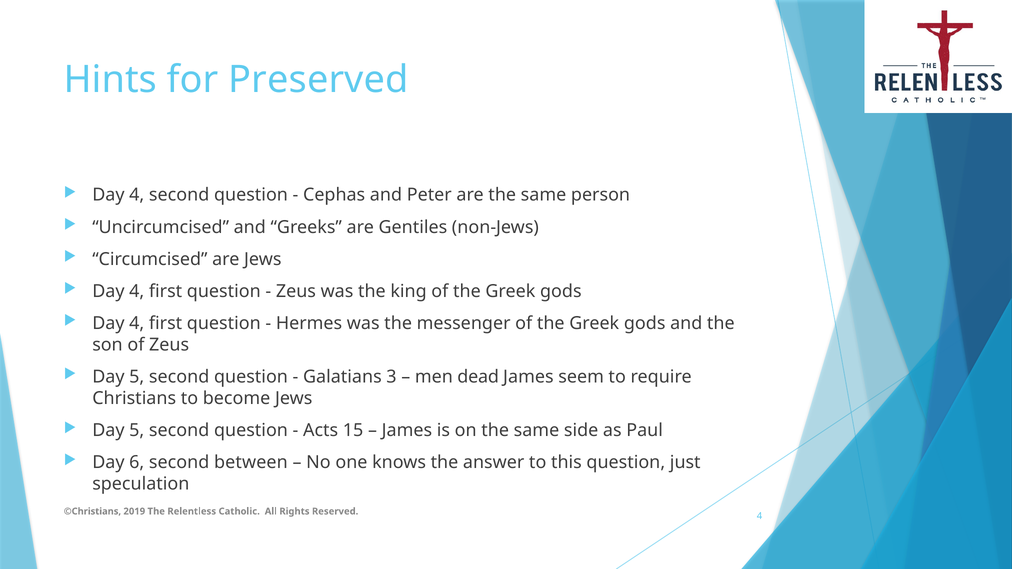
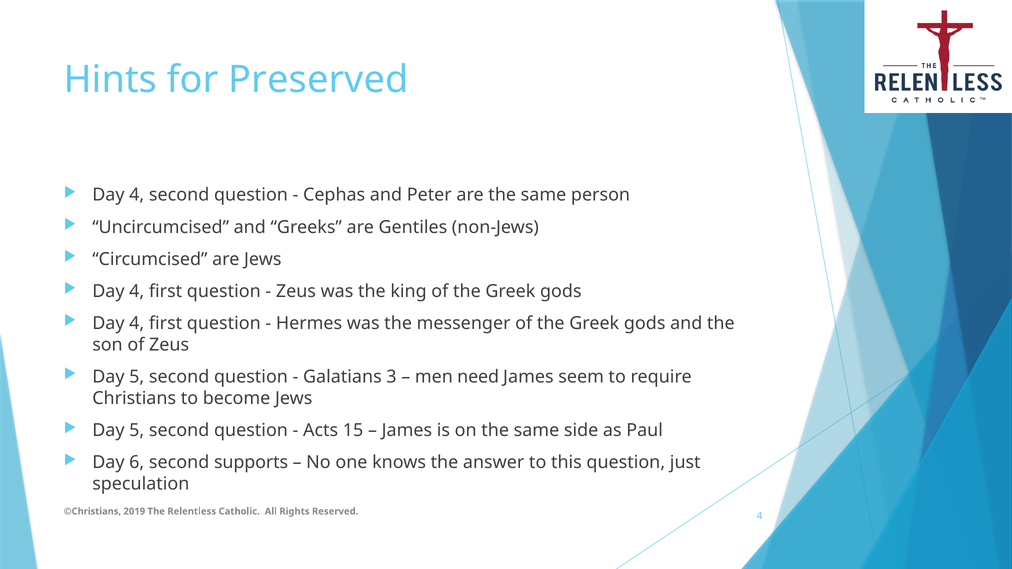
dead: dead -> need
between: between -> supports
